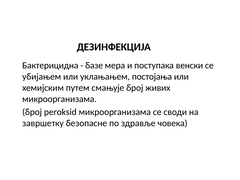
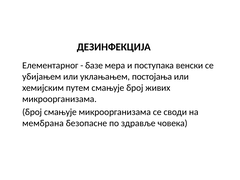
Бактерицидна: Бактерицидна -> Елементарног
број peroksid: peroksid -> смањује
завршетку: завршетку -> мембрана
